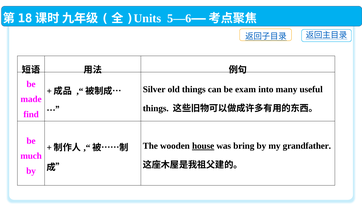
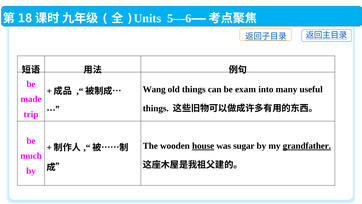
Silver: Silver -> Wang
find: find -> trip
bring: bring -> sugar
grandfather underline: none -> present
